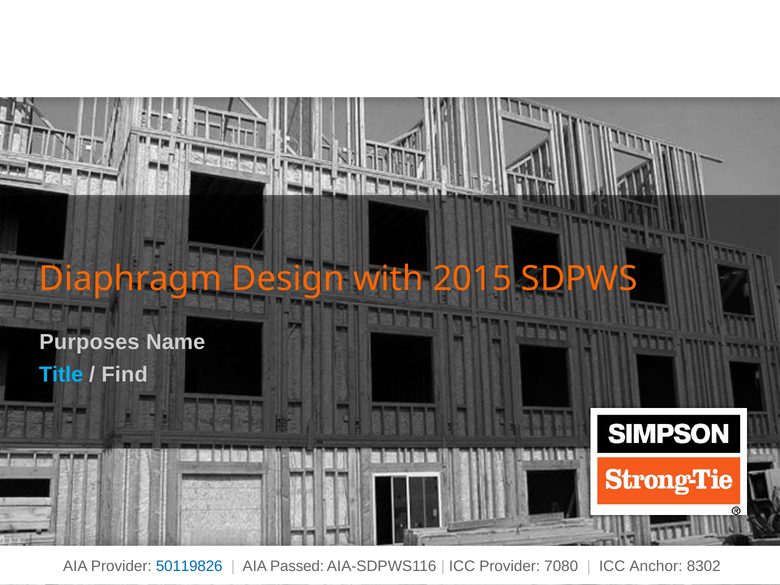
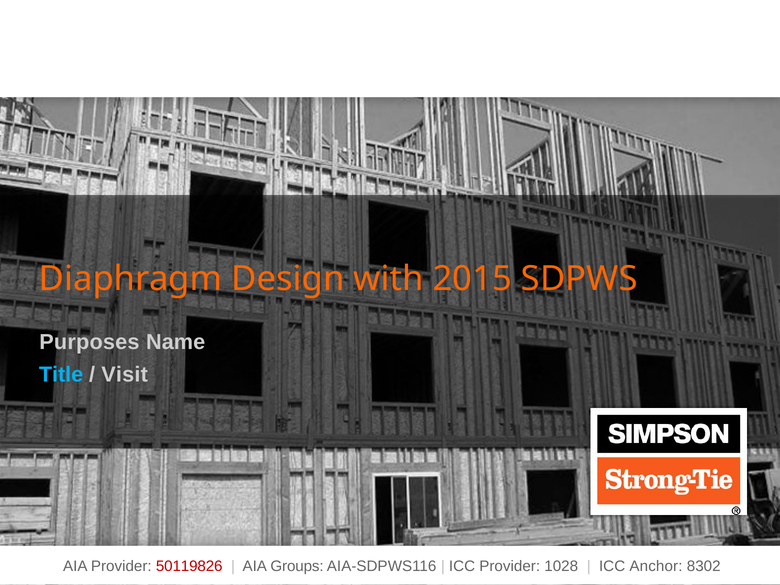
Find: Find -> Visit
50119826 colour: blue -> red
Passed: Passed -> Groups
7080: 7080 -> 1028
